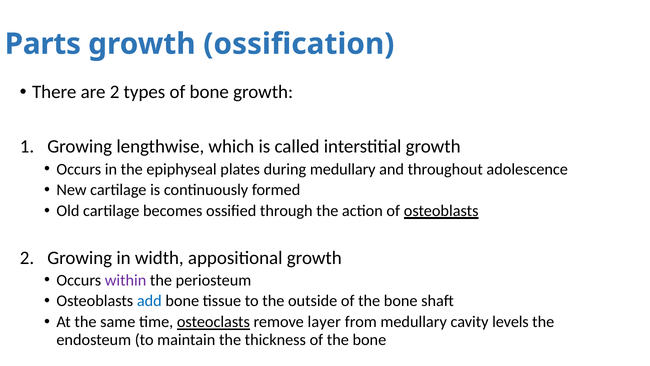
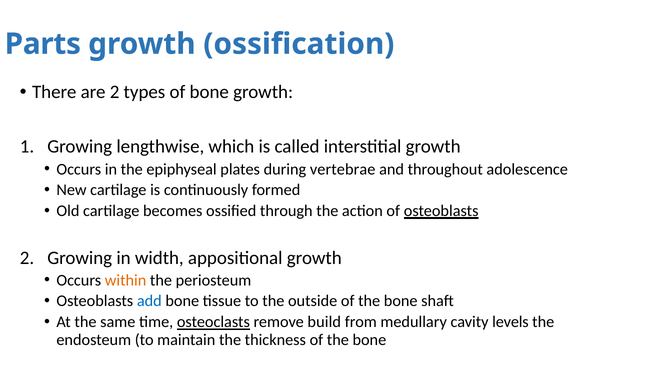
during medullary: medullary -> vertebrae
within colour: purple -> orange
layer: layer -> build
